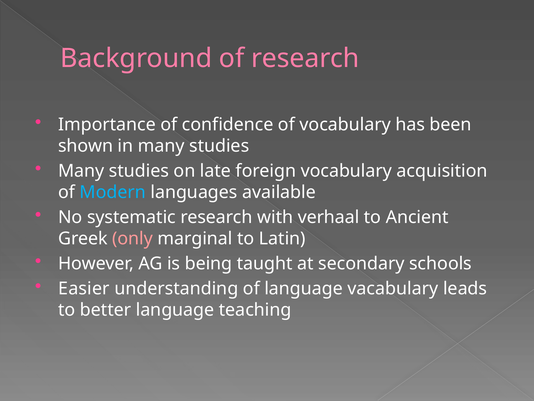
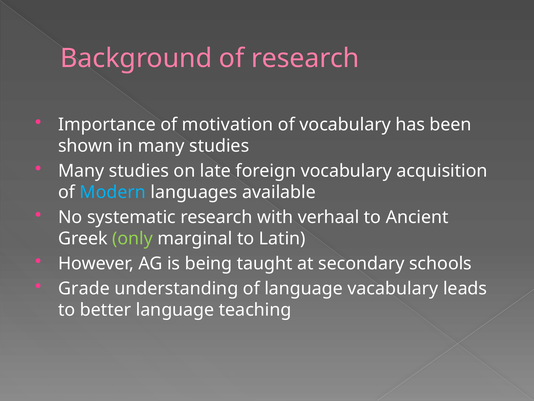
confidence: confidence -> motivation
only colour: pink -> light green
Easier: Easier -> Grade
